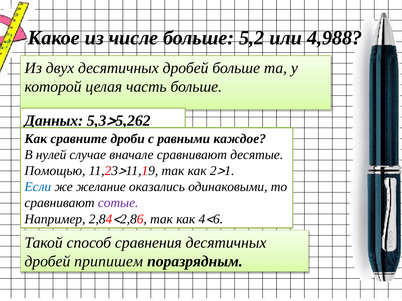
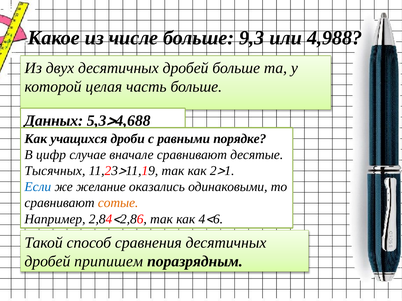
5,2: 5,2 -> 9,3
5,262: 5,262 -> 4,688
сравните: сравните -> учащихся
каждое: каждое -> порядке
нулей: нулей -> цифр
Помощью: Помощью -> Тысячных
сотые colour: purple -> orange
